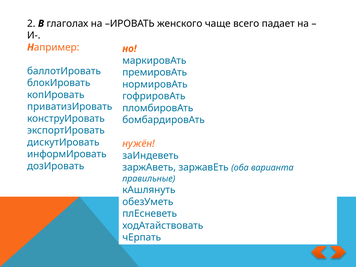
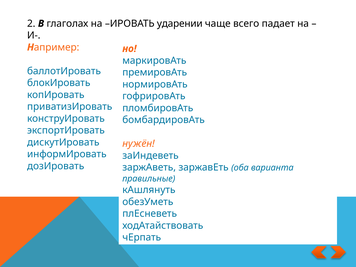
женского: женского -> ударении
